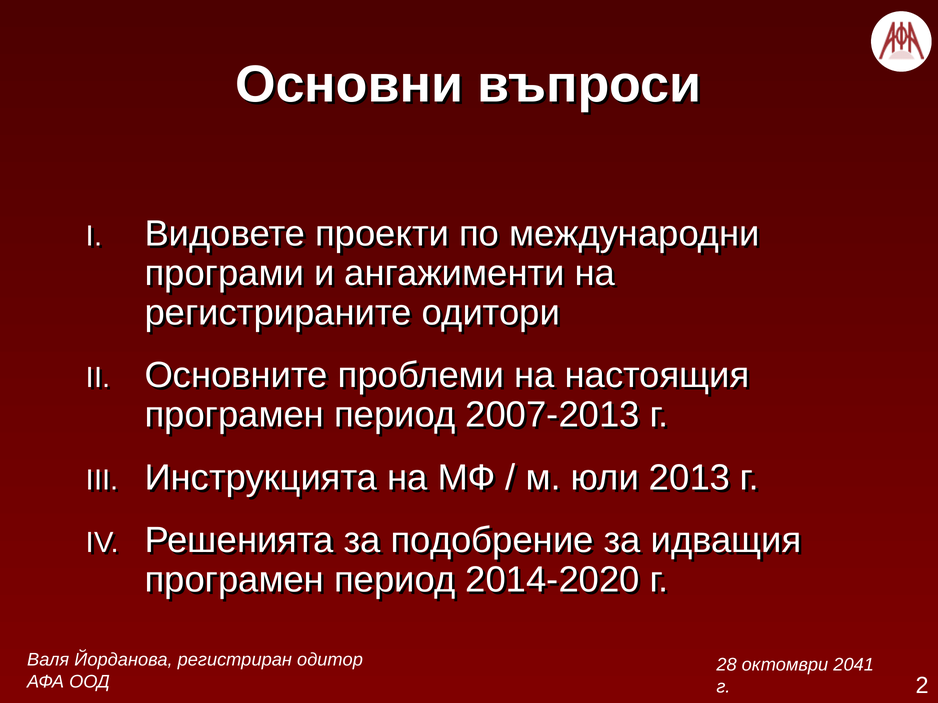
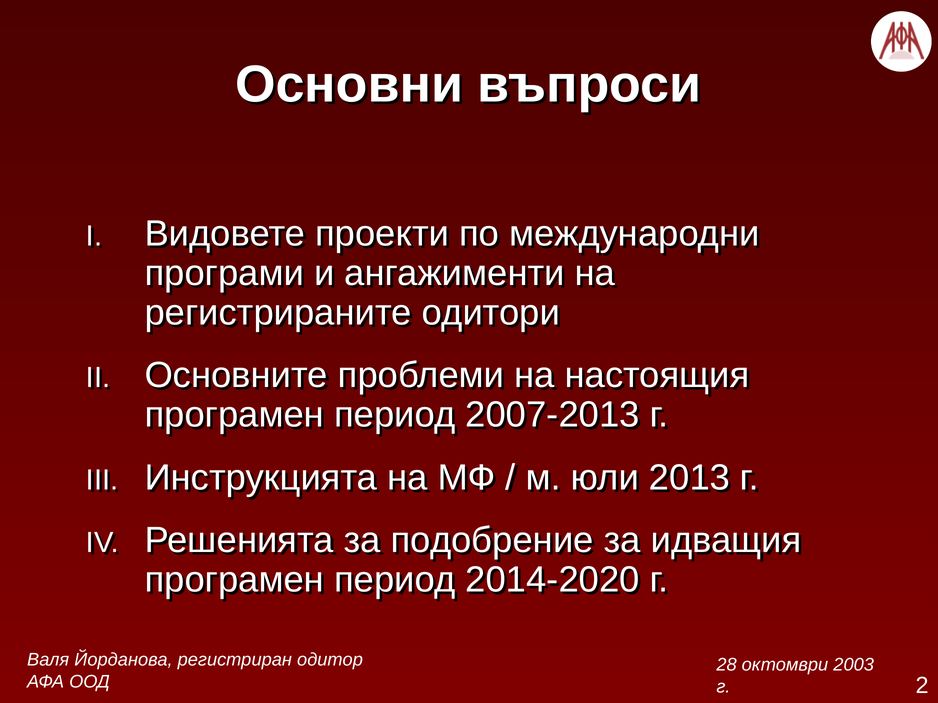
2041: 2041 -> 2003
